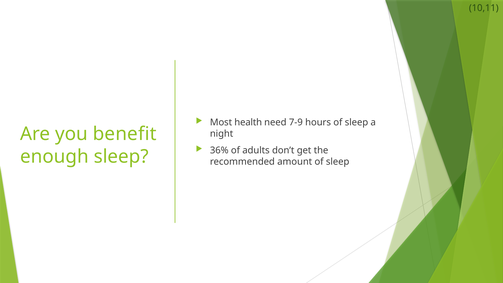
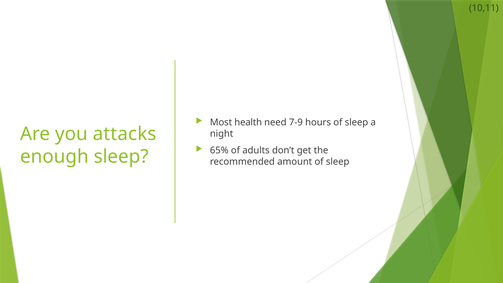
benefit: benefit -> attacks
36%: 36% -> 65%
